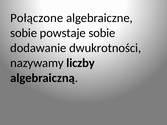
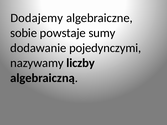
Połączone: Połączone -> Dodajemy
powstaje sobie: sobie -> sumy
dwukrotności: dwukrotności -> pojedynczymi
